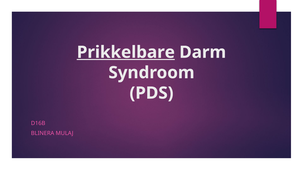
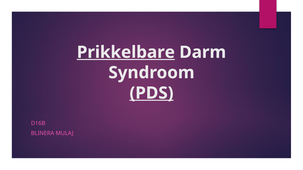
PDS underline: none -> present
